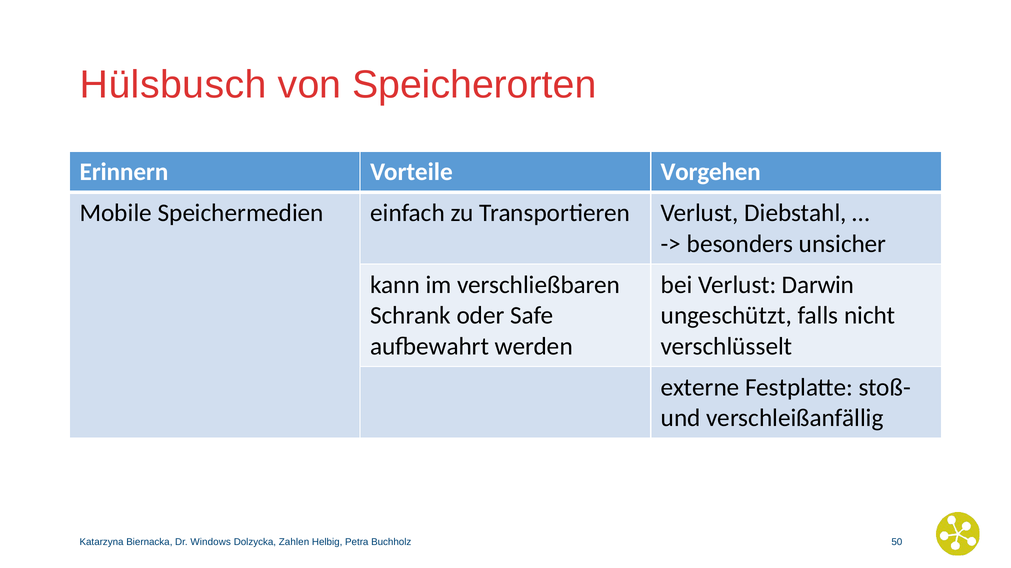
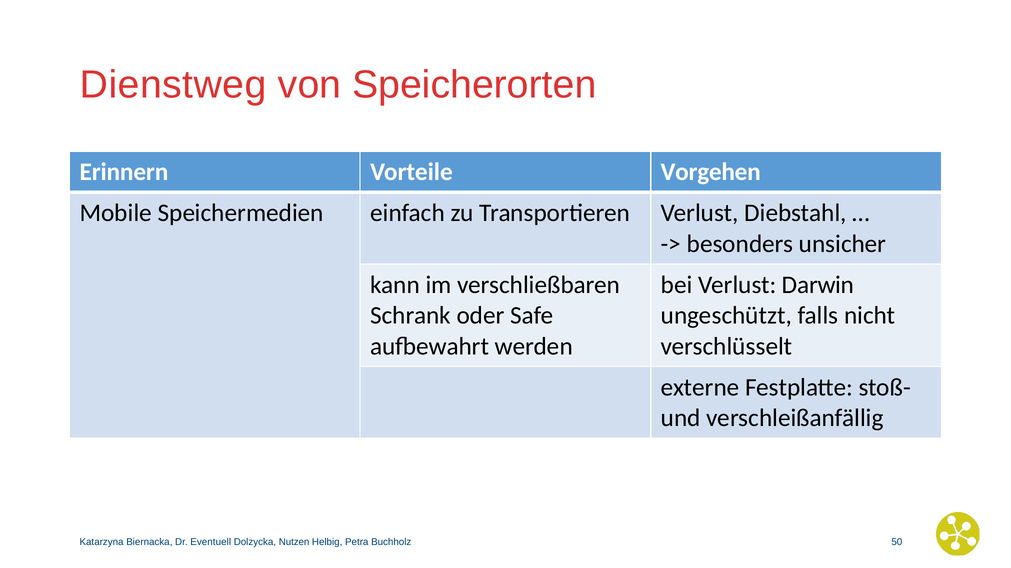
Hülsbusch: Hülsbusch -> Dienstweg
Windows: Windows -> Eventuell
Zahlen: Zahlen -> Nutzen
